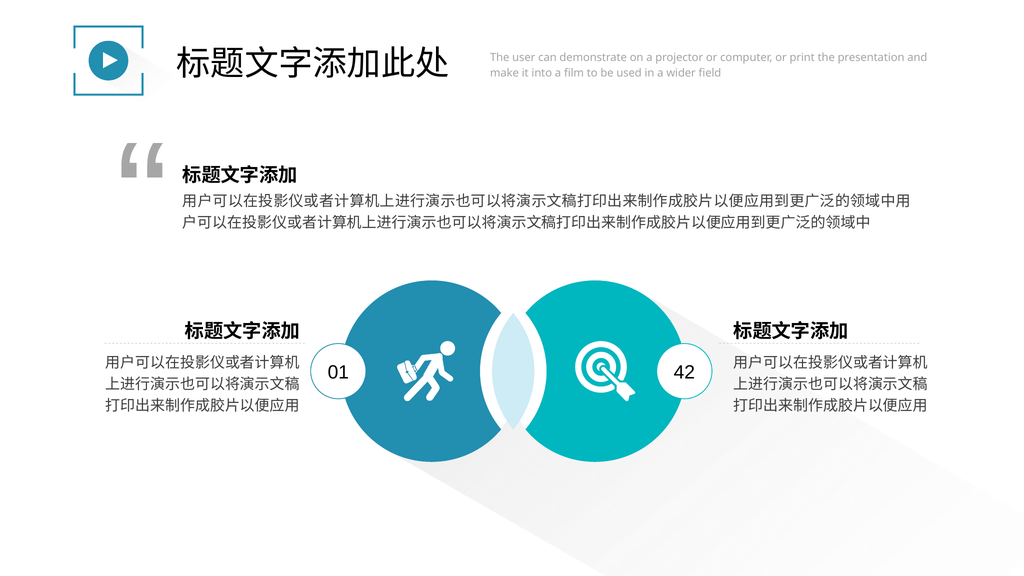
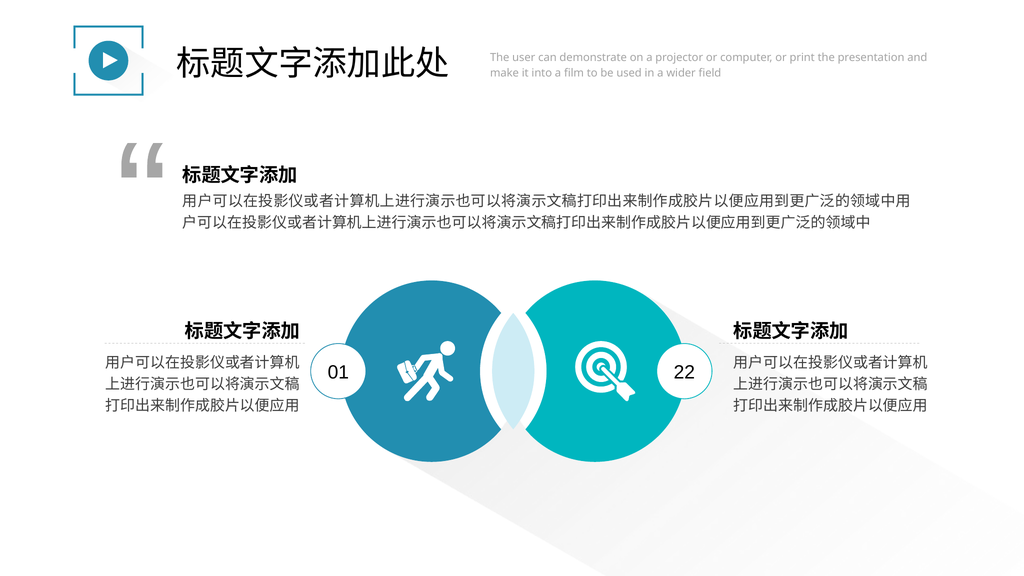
42: 42 -> 22
